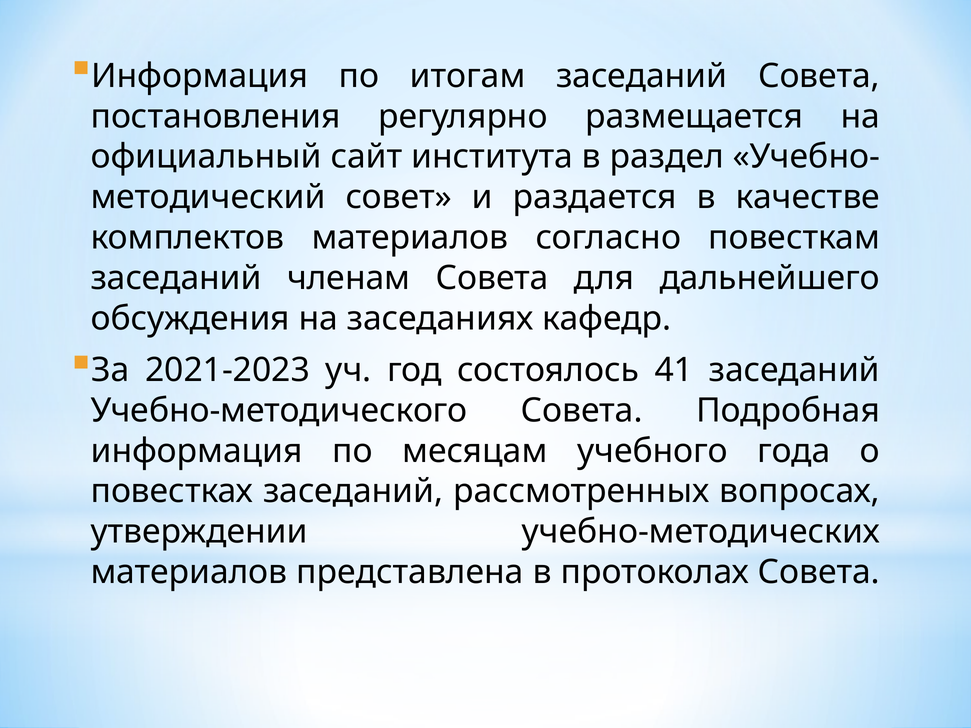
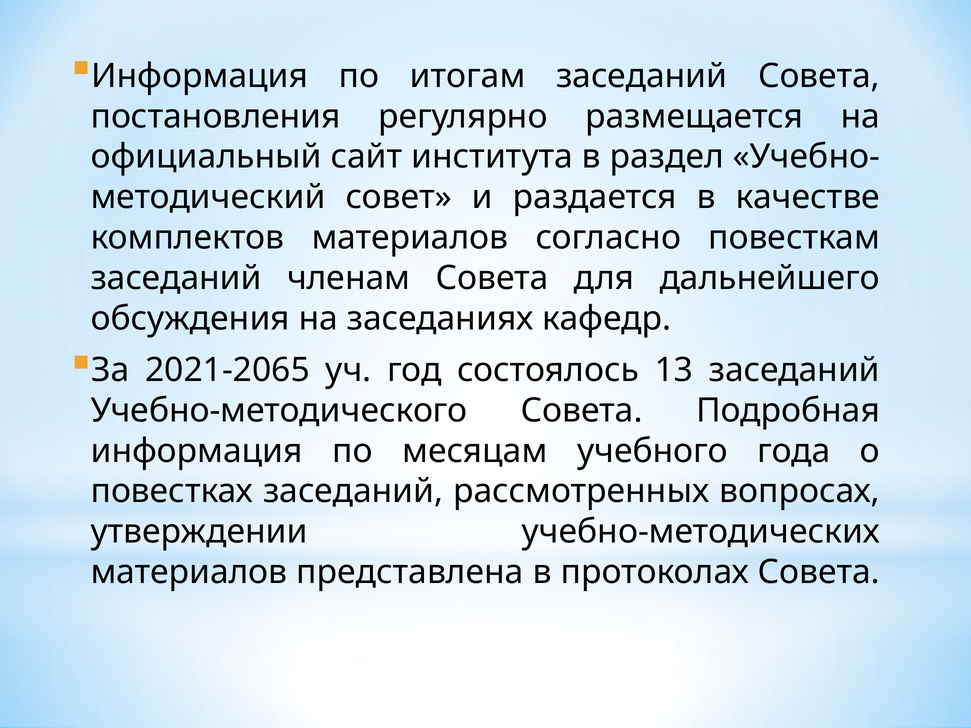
2021-2023: 2021-2023 -> 2021-2065
41: 41 -> 13
